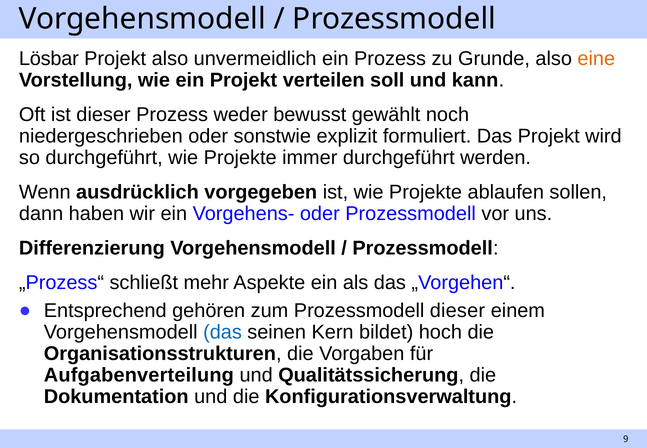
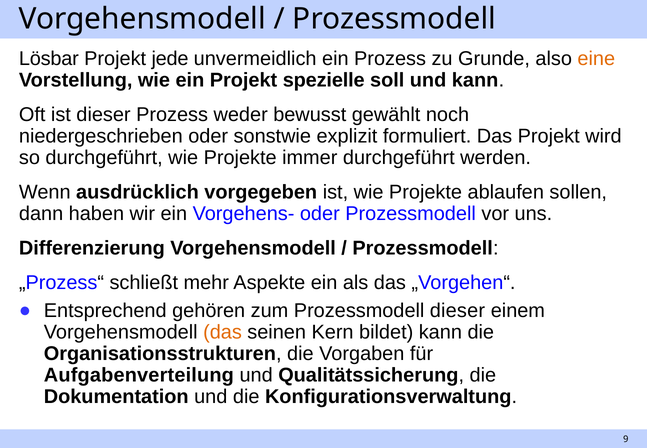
Projekt also: also -> jede
verteilen: verteilen -> spezielle
das at (223, 332) colour: blue -> orange
bildet hoch: hoch -> kann
